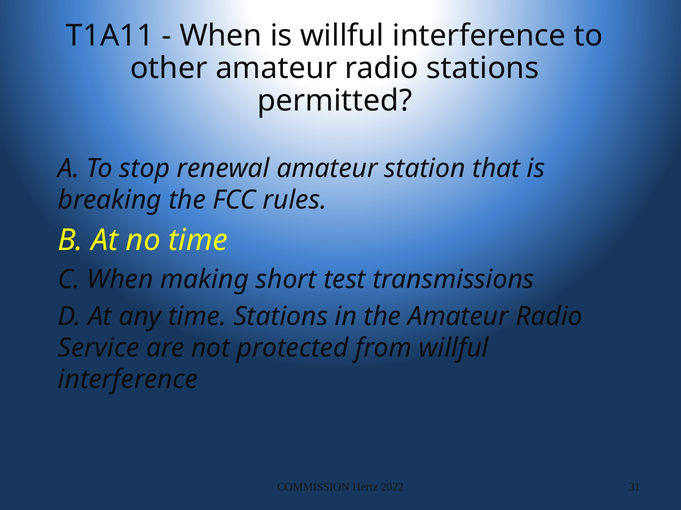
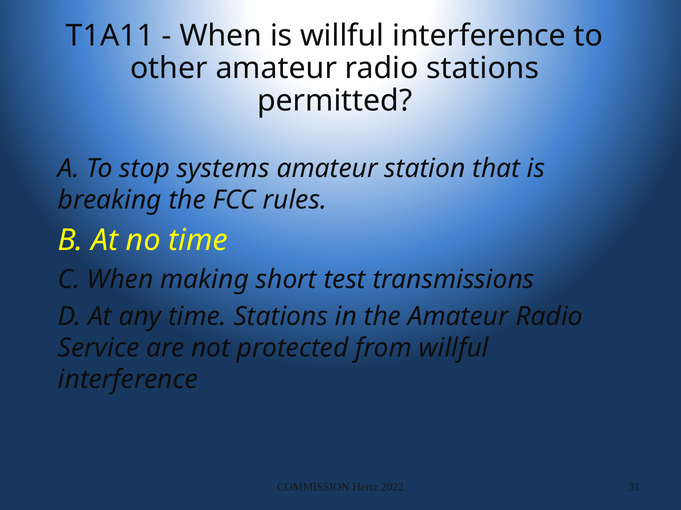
renewal: renewal -> systems
